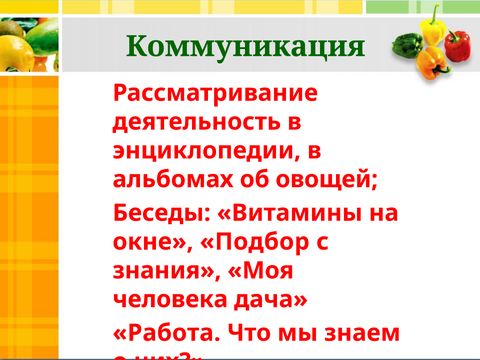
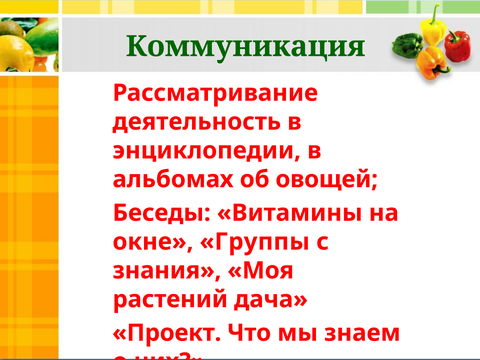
Подбор: Подбор -> Группы
человека: человека -> растений
Работа: Работа -> Проект
